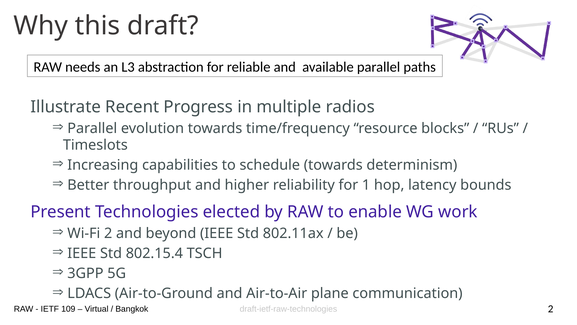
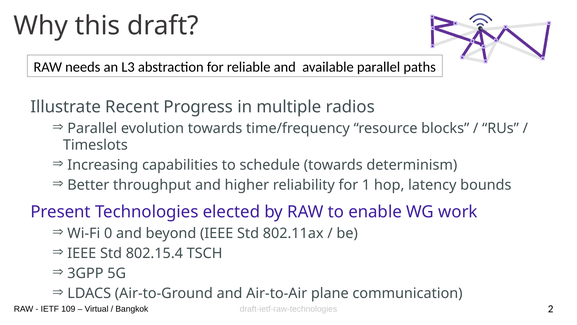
Wi-Fi 2: 2 -> 0
